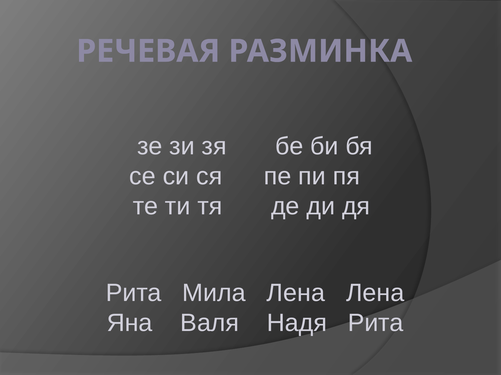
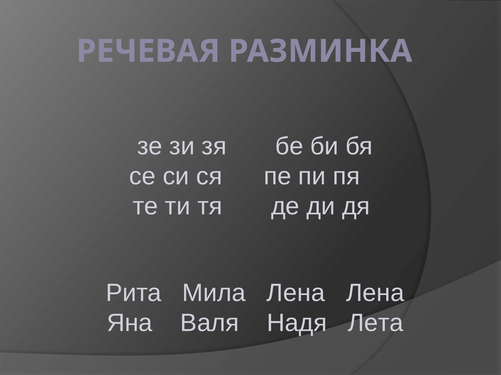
Надя Рита: Рита -> Лета
